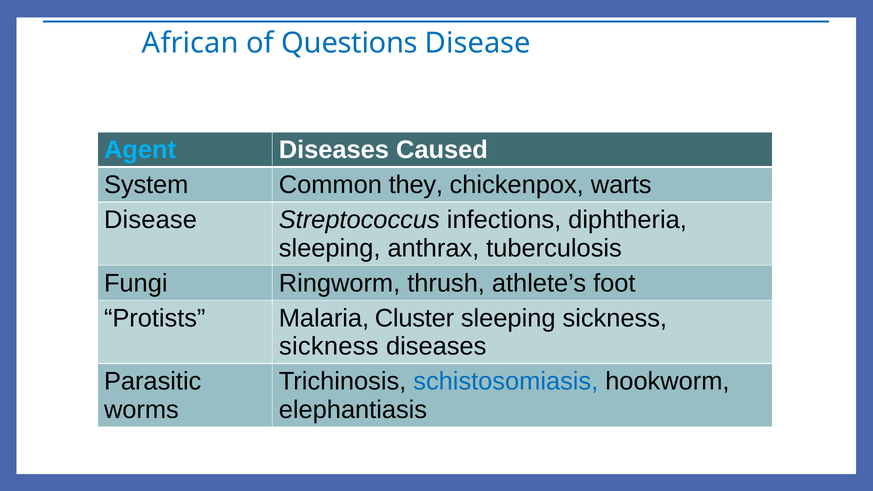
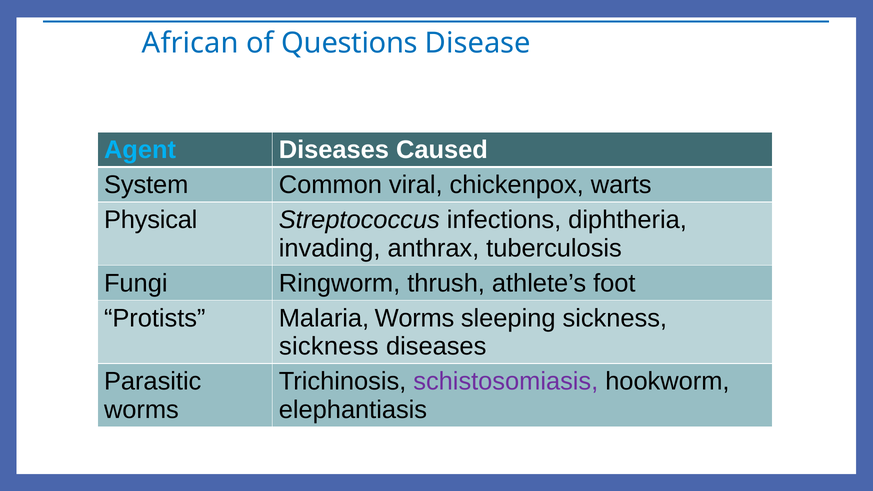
they: they -> viral
Disease at (151, 220): Disease -> Physical
sleeping at (330, 248): sleeping -> invading
Malaria Cluster: Cluster -> Worms
schistosomiasis colour: blue -> purple
